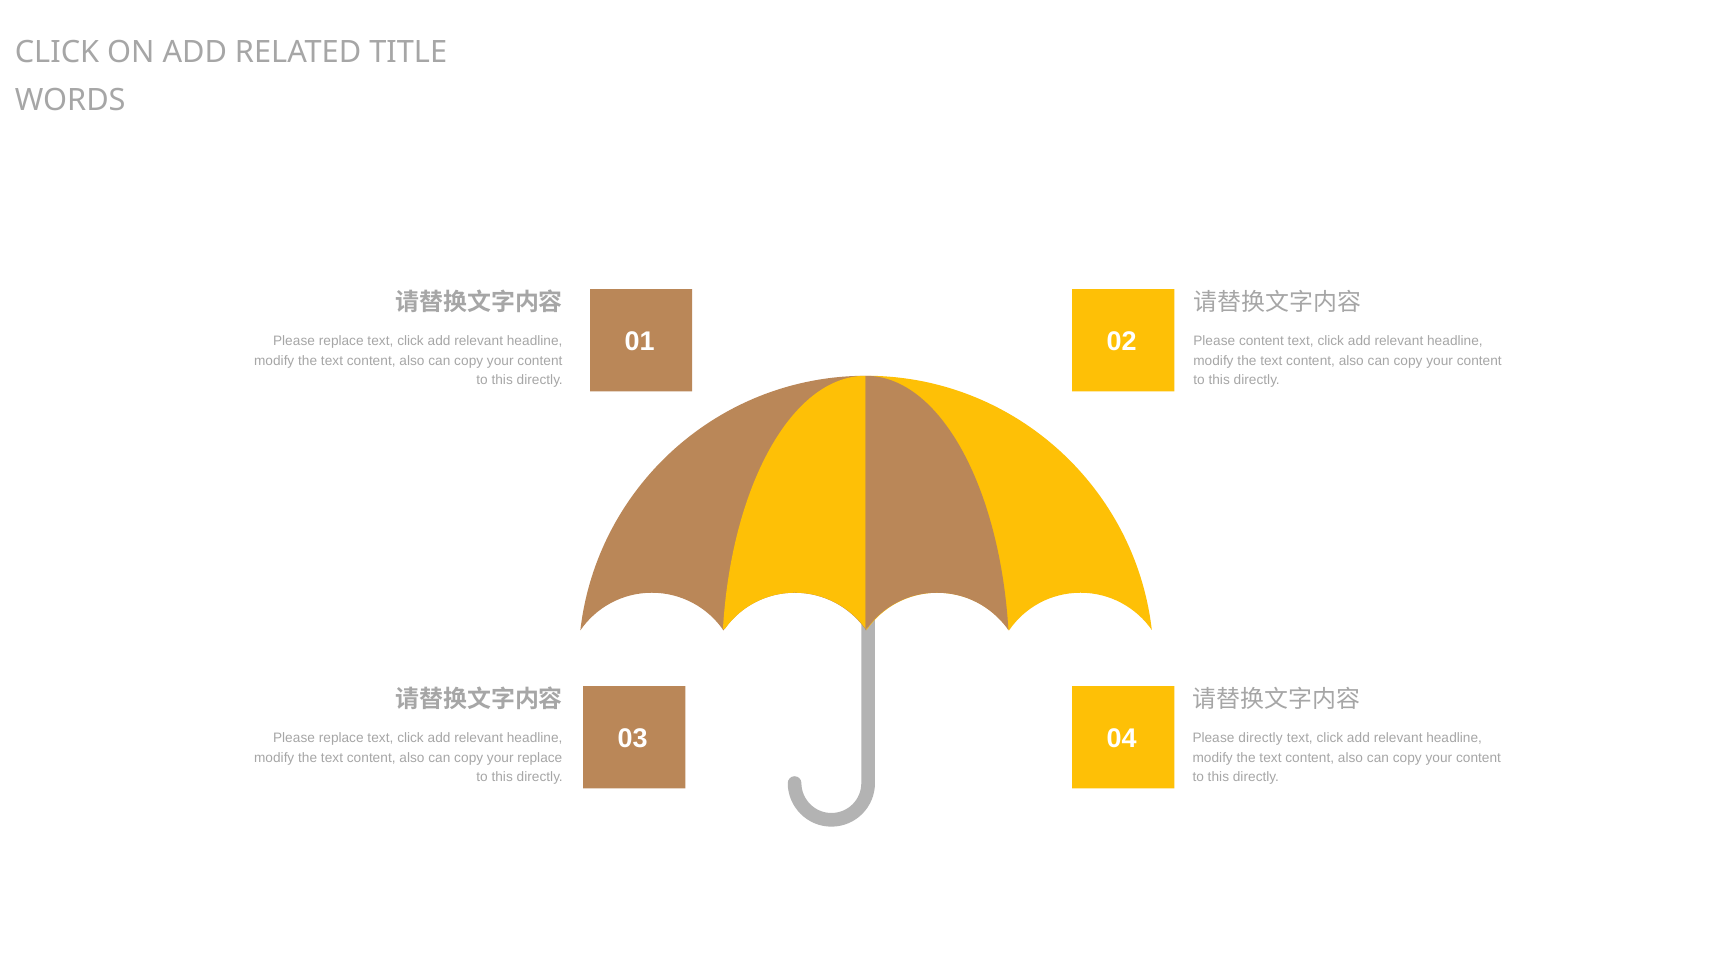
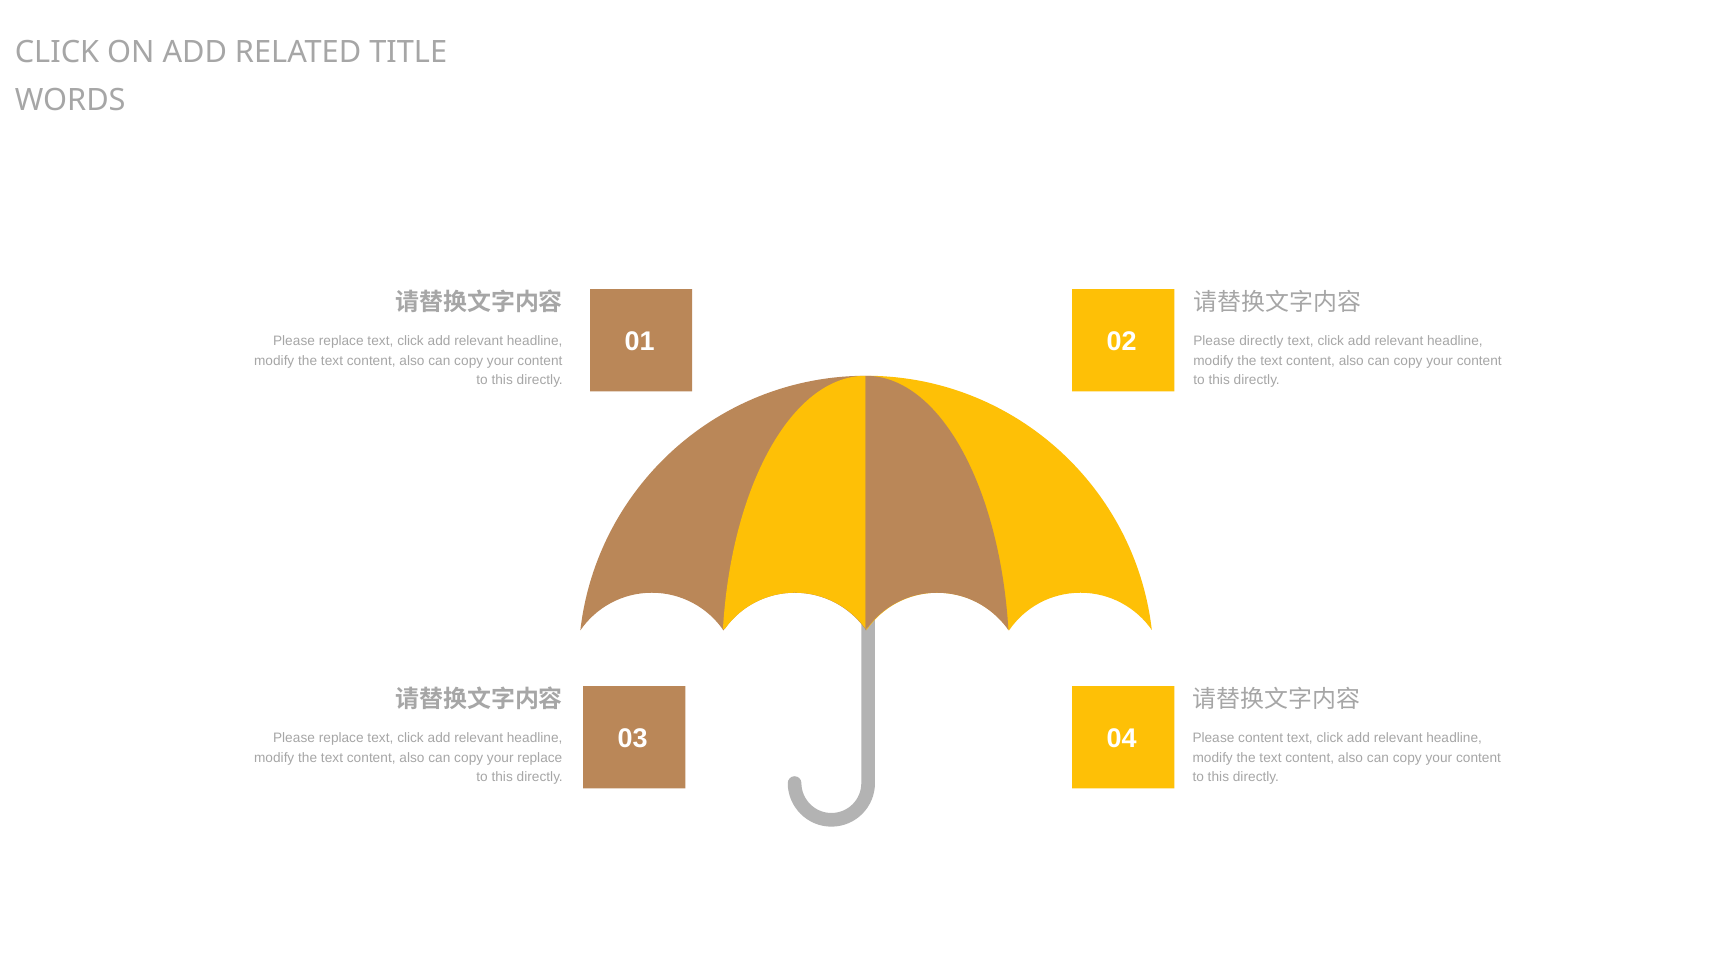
Please content: content -> directly
Please directly: directly -> content
